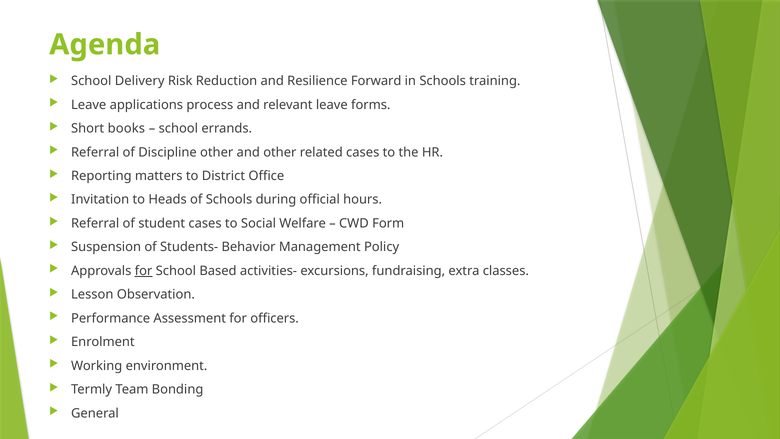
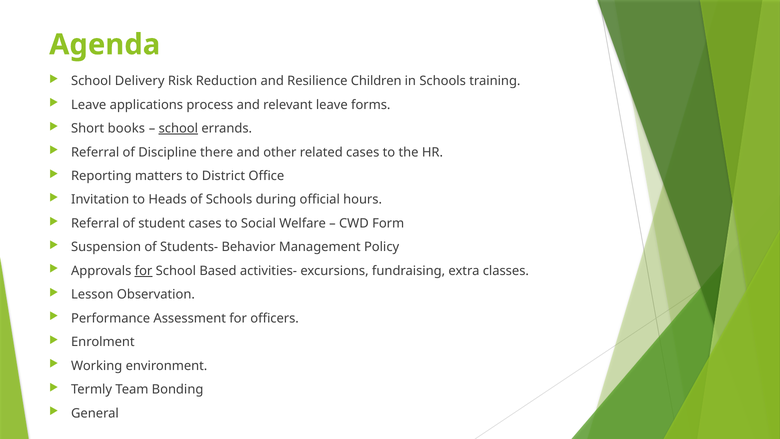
Forward: Forward -> Children
school at (178, 128) underline: none -> present
Discipline other: other -> there
